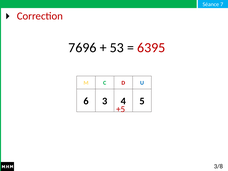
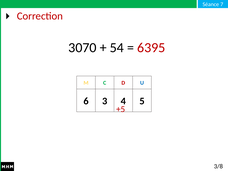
7696: 7696 -> 3070
53: 53 -> 54
